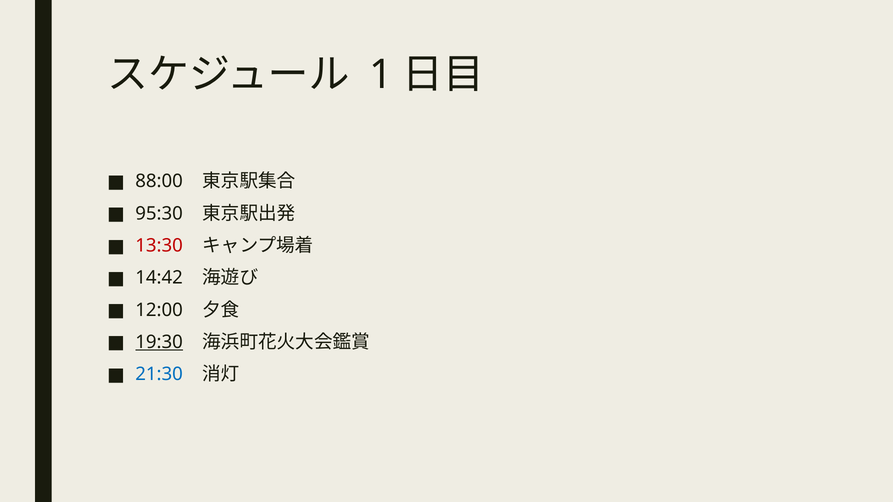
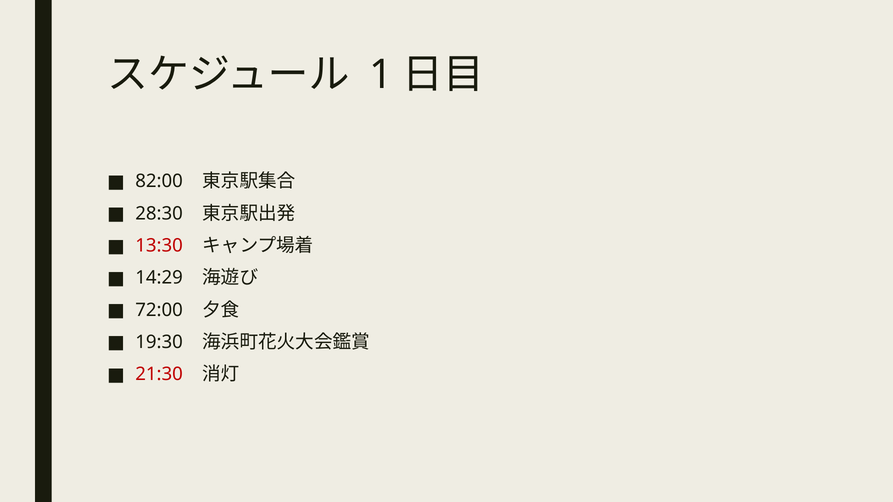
88:00: 88:00 -> 82:00
95:30: 95:30 -> 28:30
14:42: 14:42 -> 14:29
12:00: 12:00 -> 72:00
19:30 underline: present -> none
21:30 colour: blue -> red
